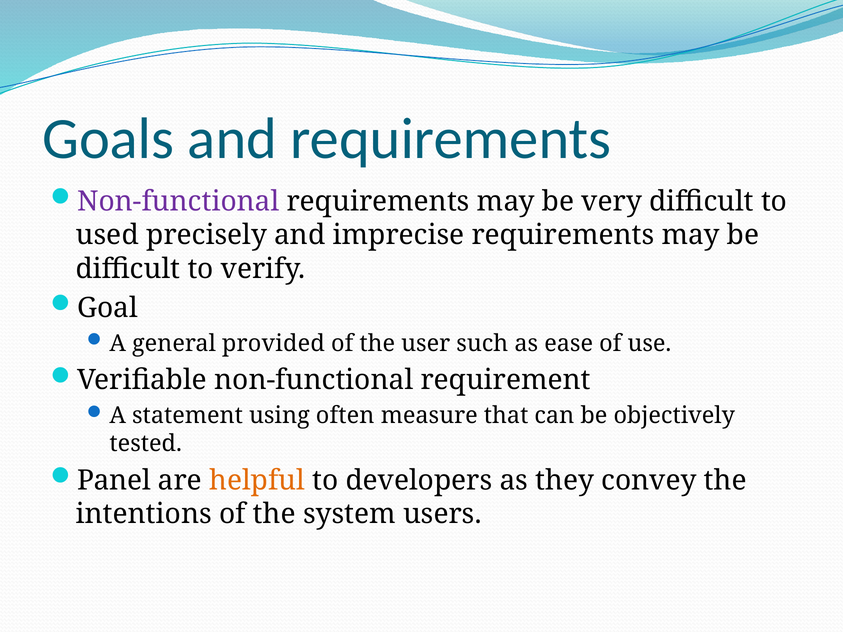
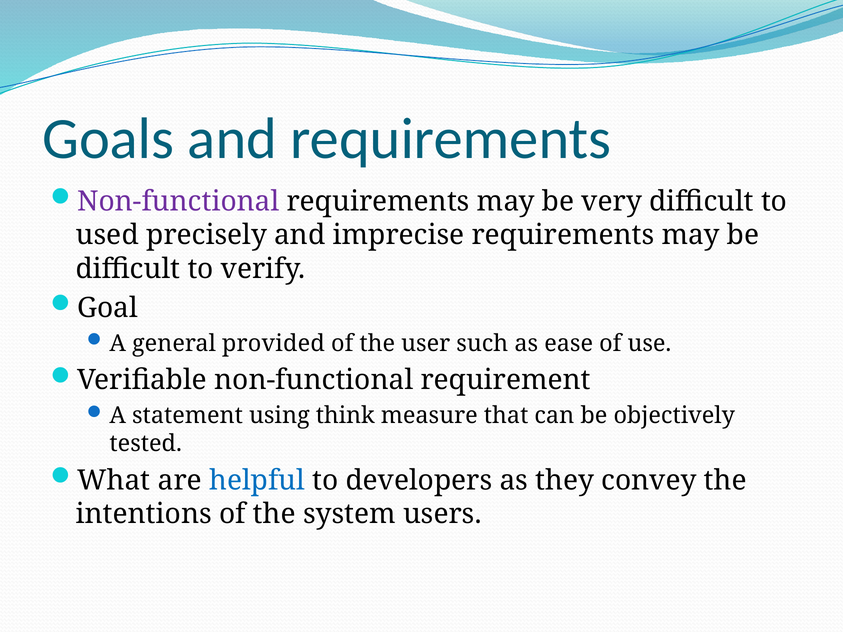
often: often -> think
Panel: Panel -> What
helpful colour: orange -> blue
